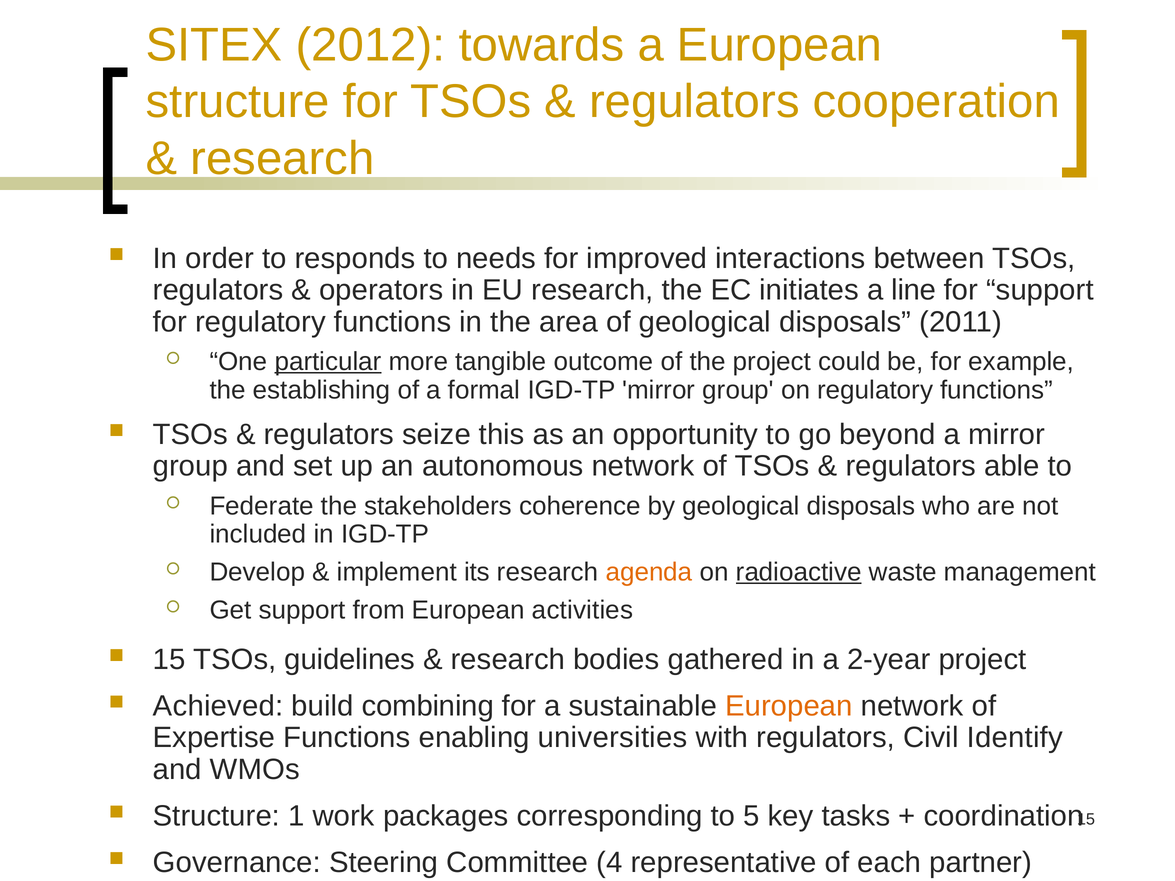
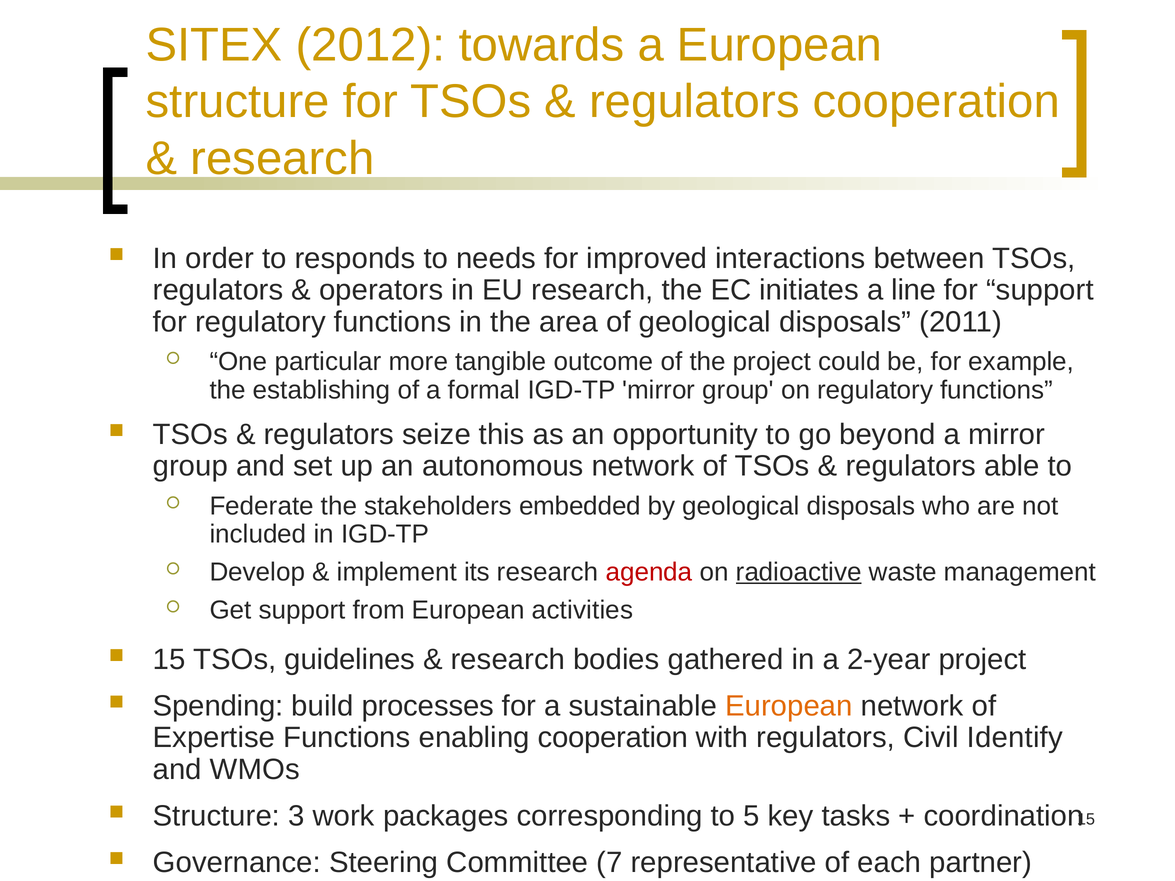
particular underline: present -> none
coherence: coherence -> embedded
agenda colour: orange -> red
Achieved: Achieved -> Spending
combining: combining -> processes
enabling universities: universities -> cooperation
1: 1 -> 3
4: 4 -> 7
